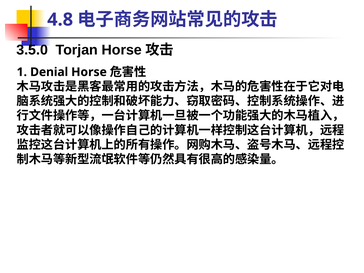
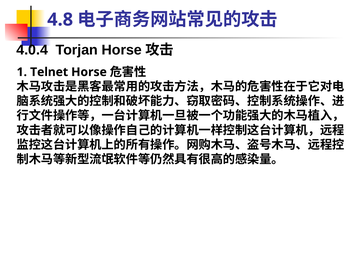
3.5.0: 3.5.0 -> 4.0.4
Denial: Denial -> Telnet
